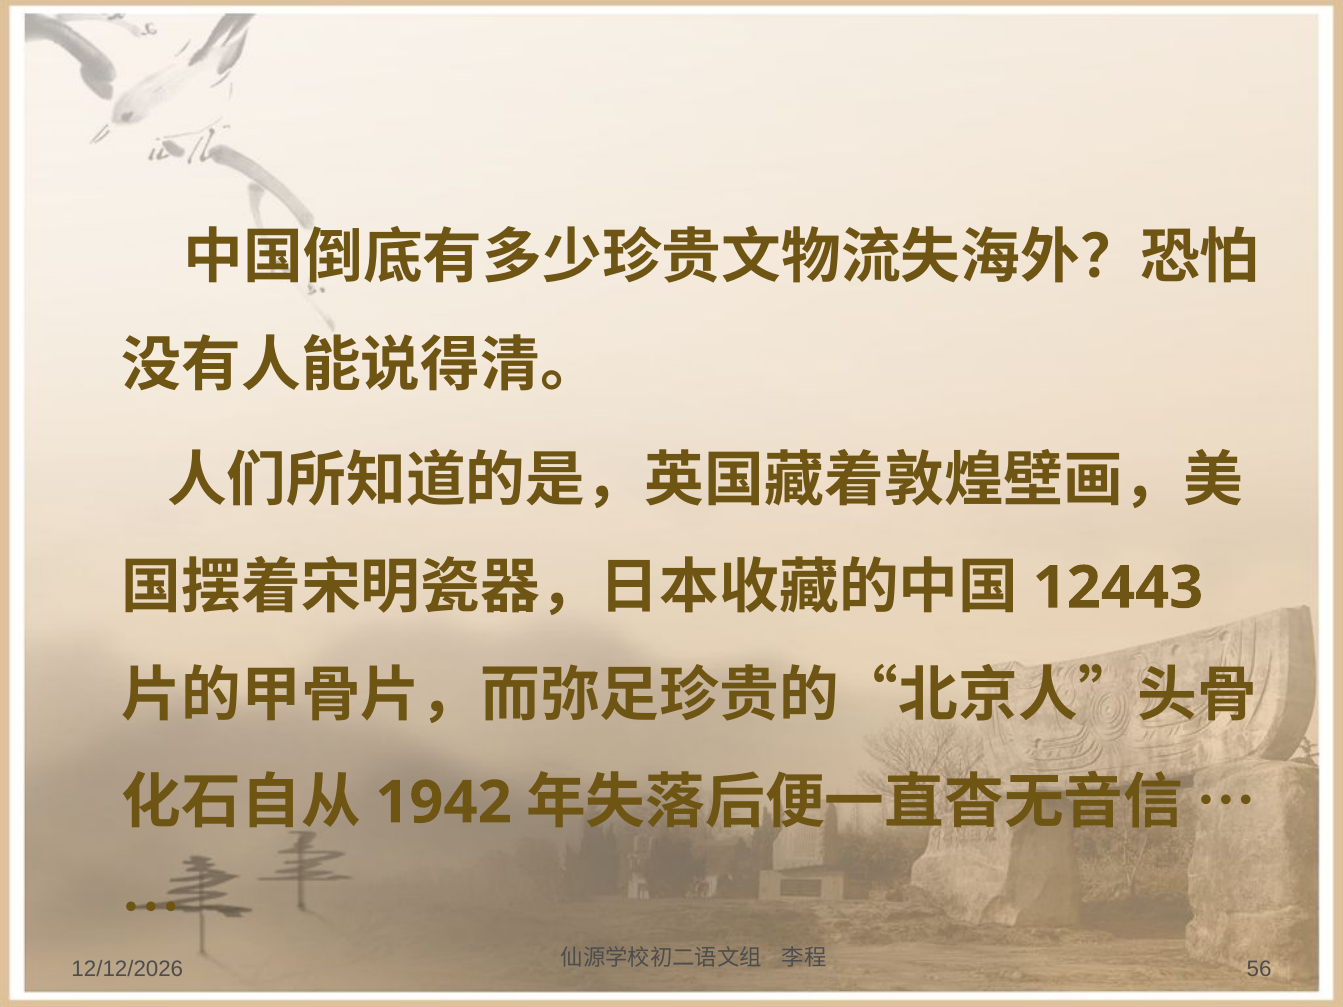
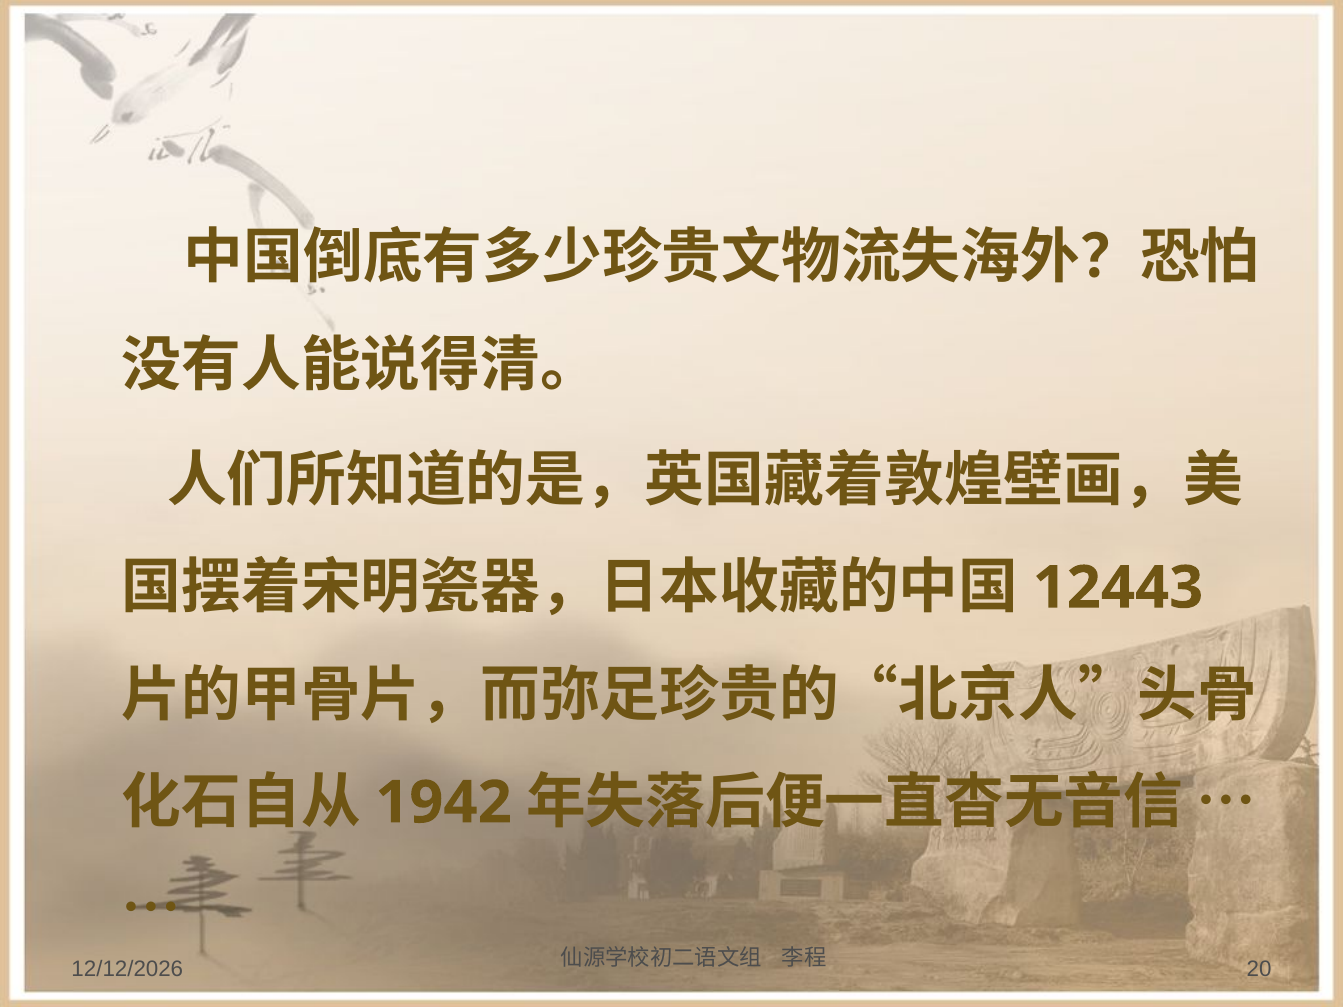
56: 56 -> 20
